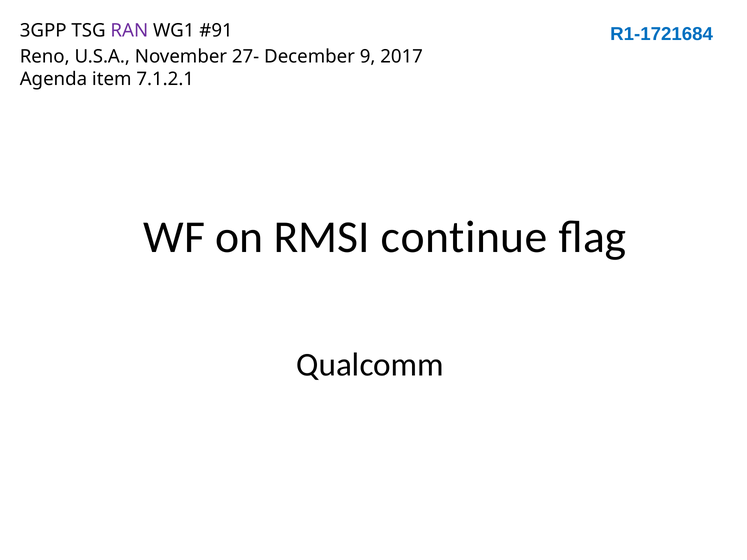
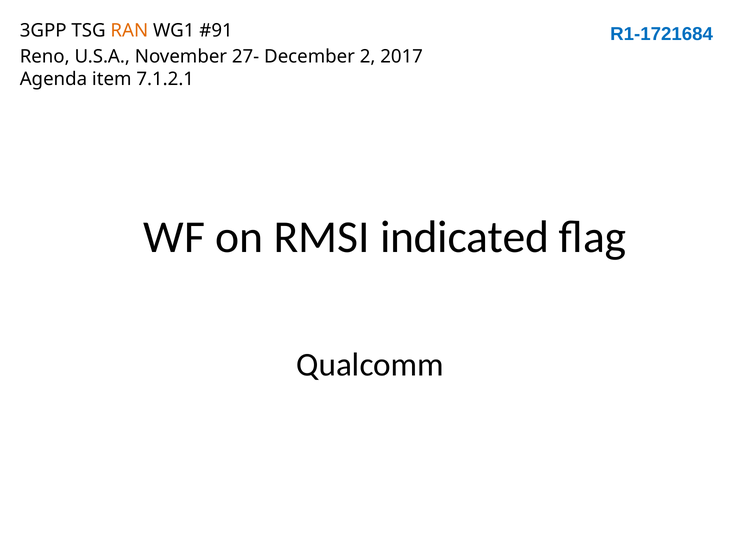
RAN colour: purple -> orange
9: 9 -> 2
continue: continue -> indicated
